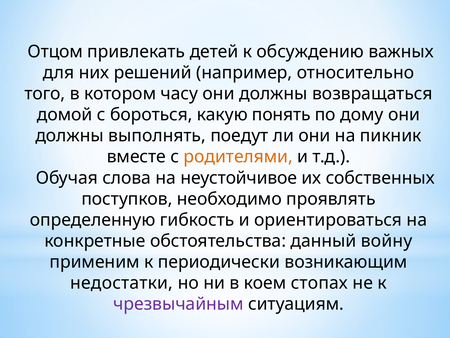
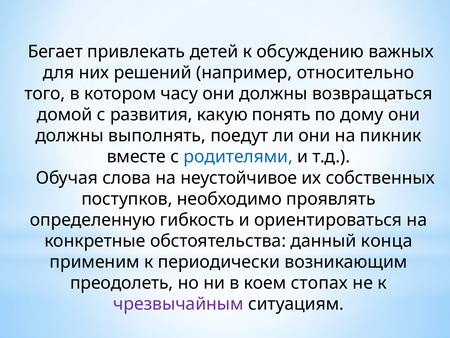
Отцом: Отцом -> Бегает
бороться: бороться -> развития
родителями colour: orange -> blue
войну: войну -> конца
недостатки: недостатки -> преодолеть
